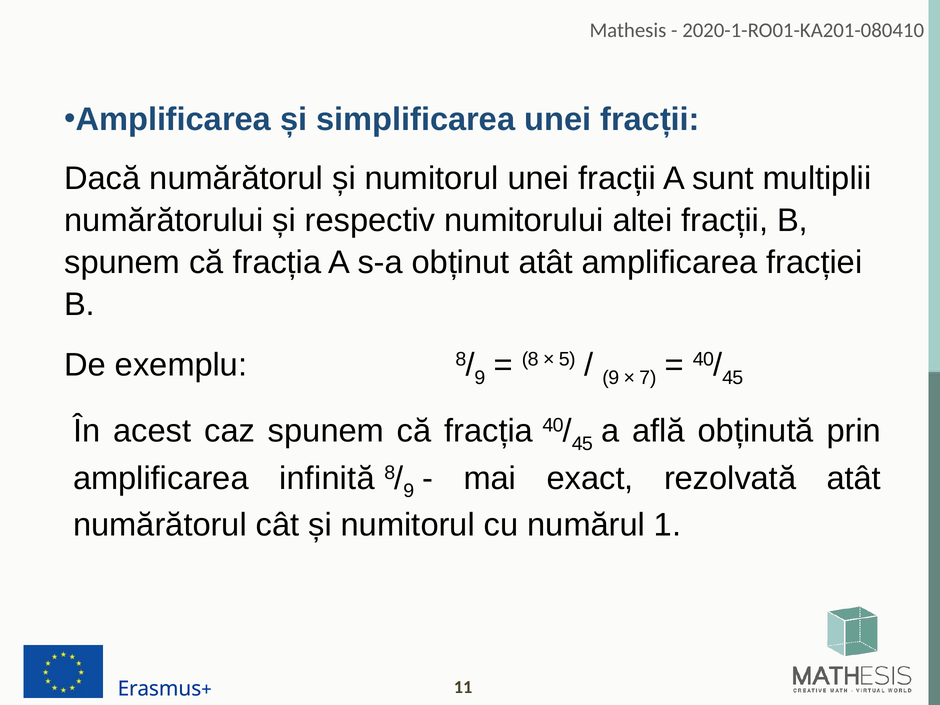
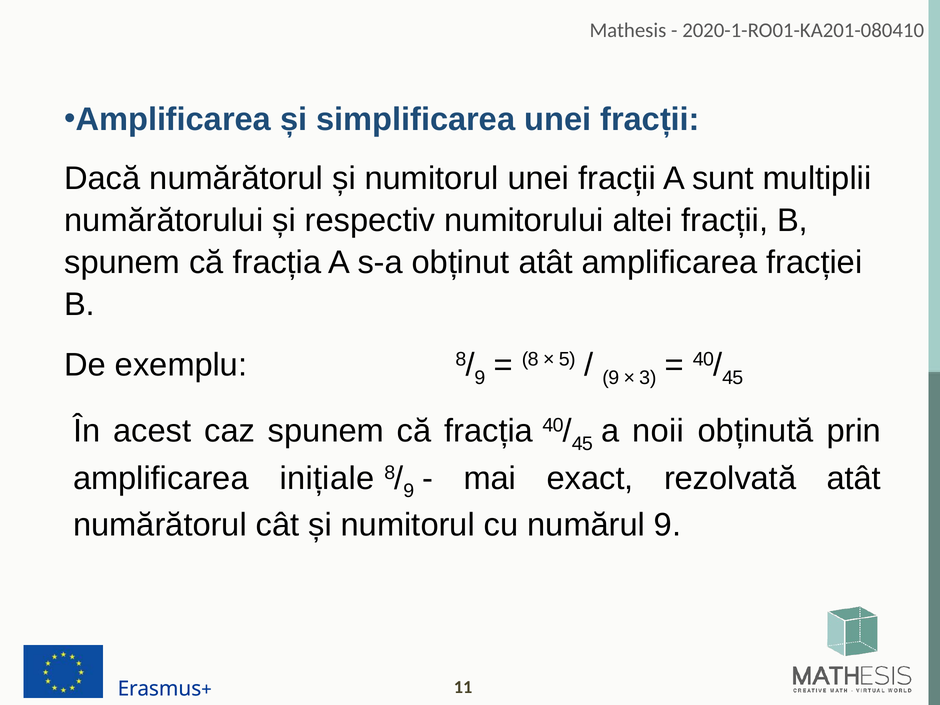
7: 7 -> 3
află: află -> noii
infinită: infinită -> inițiale
numărul 1: 1 -> 9
